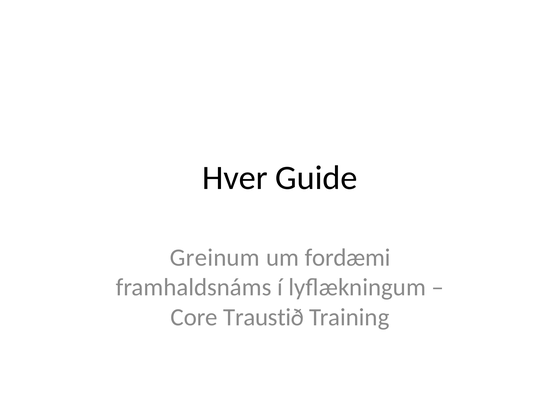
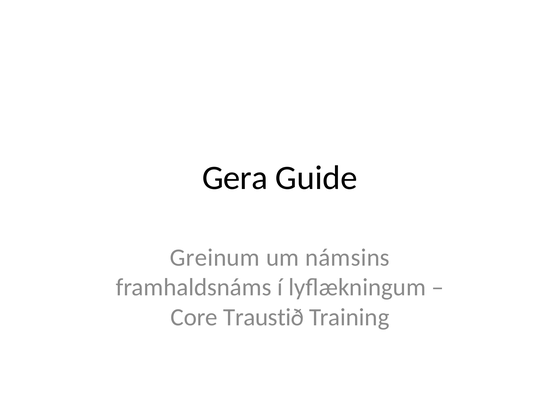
Hver: Hver -> Gera
fordæmi: fordæmi -> námsins
